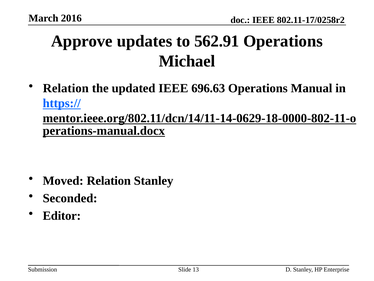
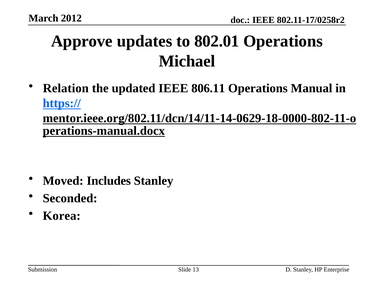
2016: 2016 -> 2012
562.91: 562.91 -> 802.01
696.63: 696.63 -> 806.11
Moved Relation: Relation -> Includes
Editor: Editor -> Korea
